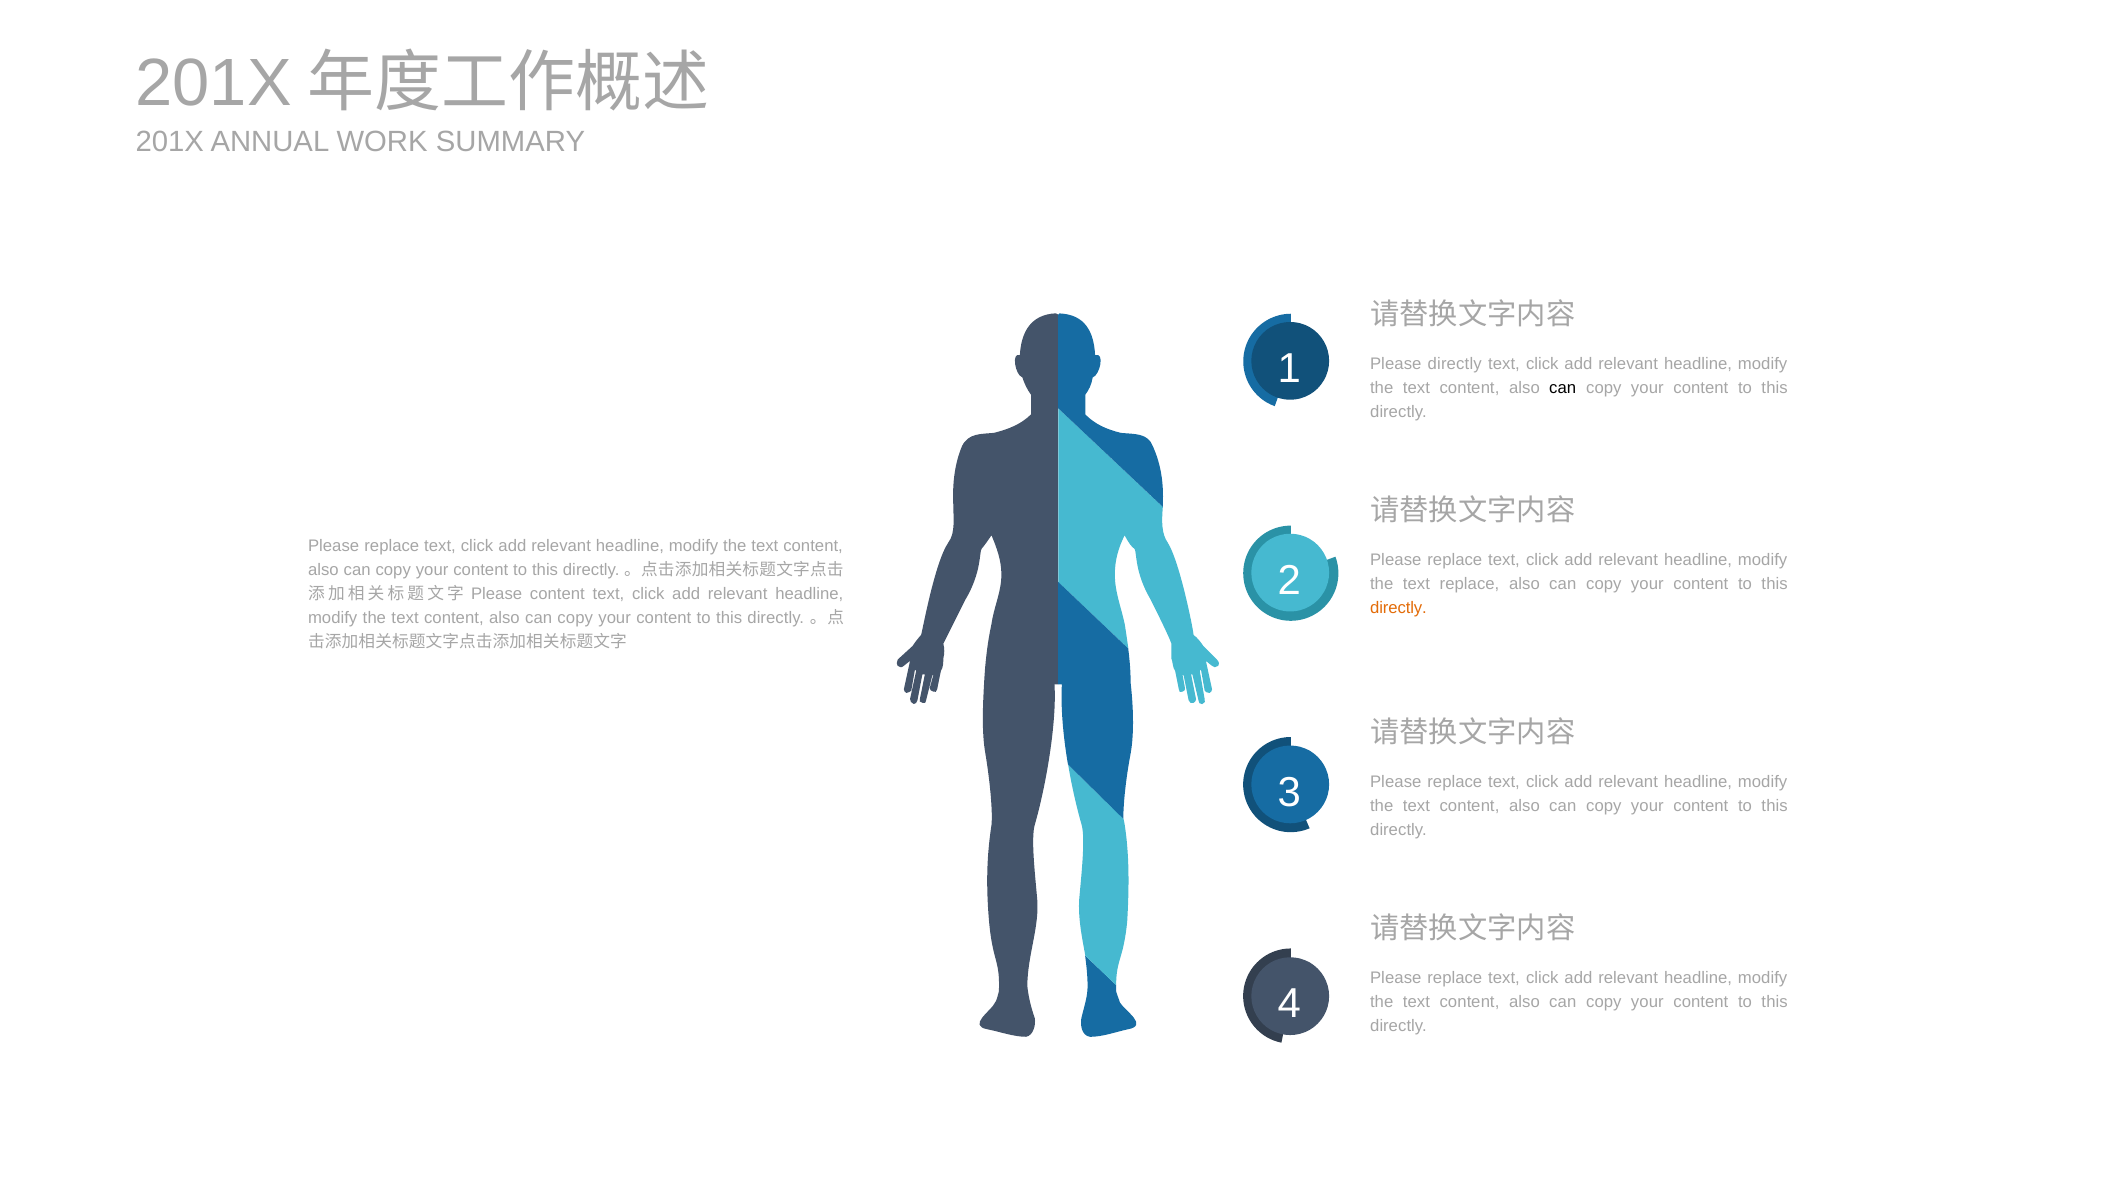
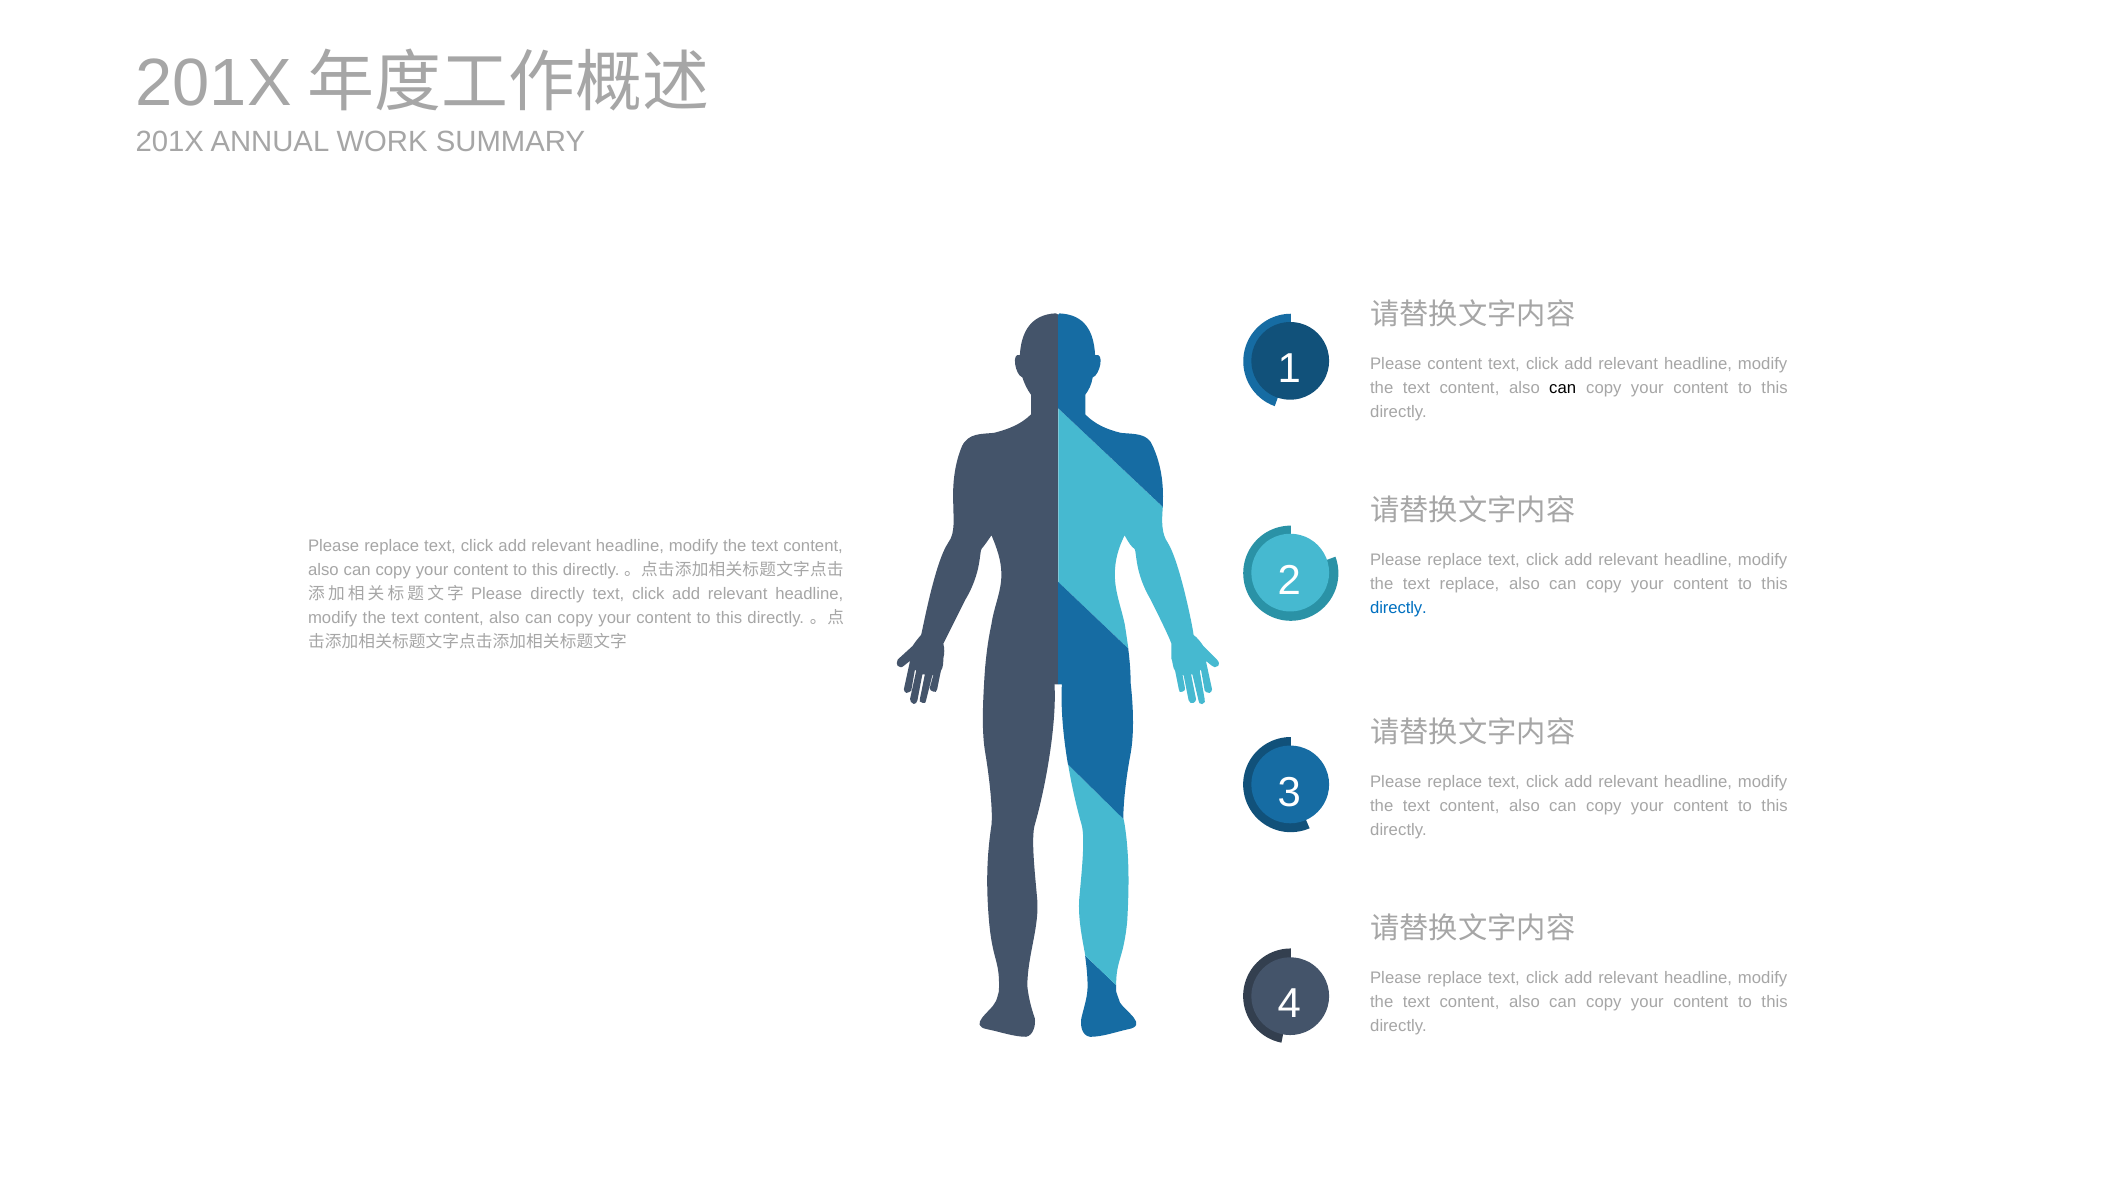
Please directly: directly -> content
Please content: content -> directly
directly at (1398, 608) colour: orange -> blue
